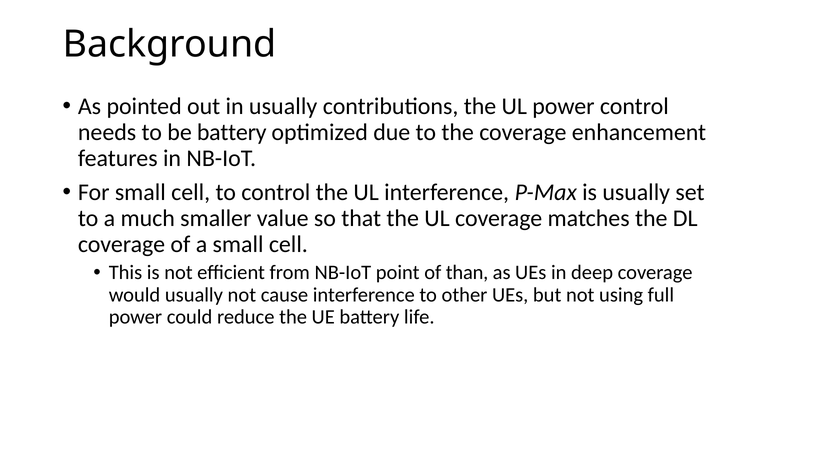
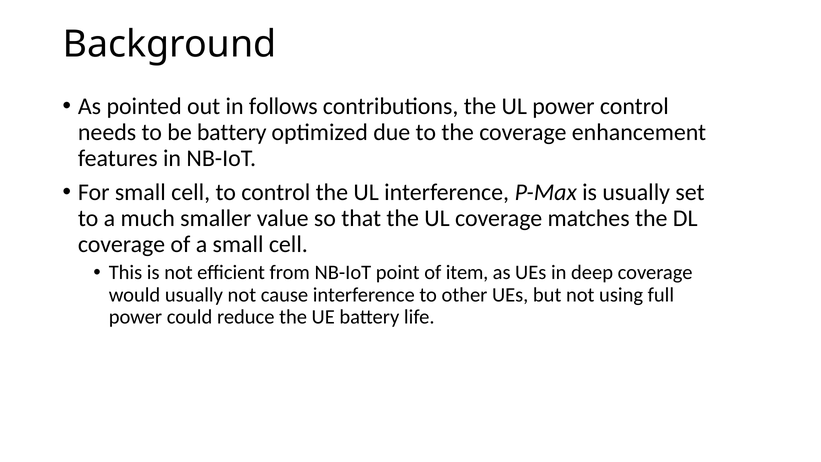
in usually: usually -> follows
than: than -> item
